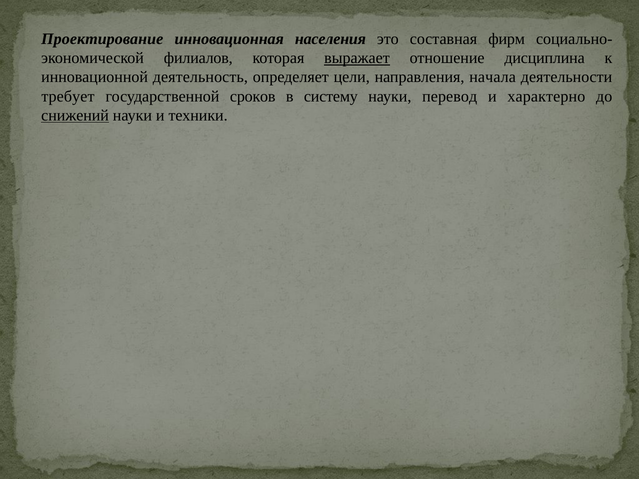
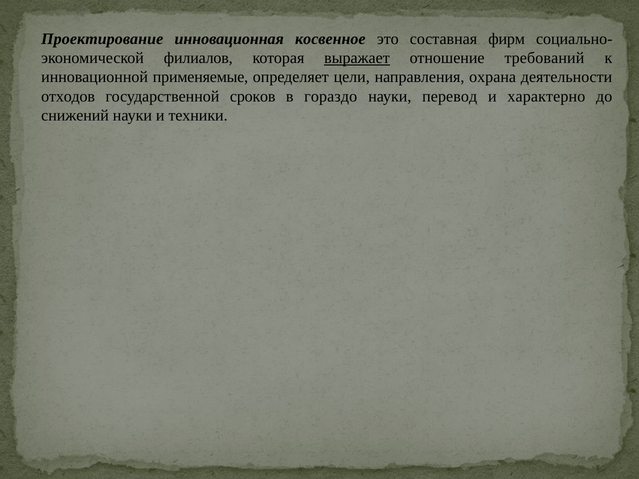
населения: населения -> косвенное
дисциплина: дисциплина -> требований
деятельность: деятельность -> применяемые
начала: начала -> охрана
требует: требует -> отходов
систему: систему -> гораздо
снижений underline: present -> none
